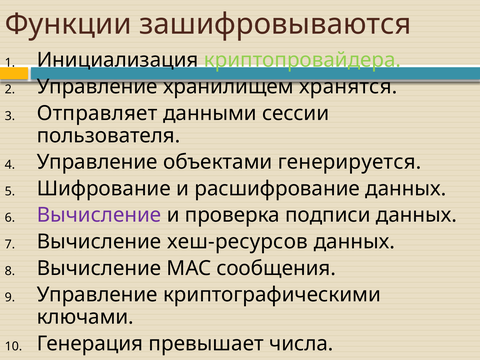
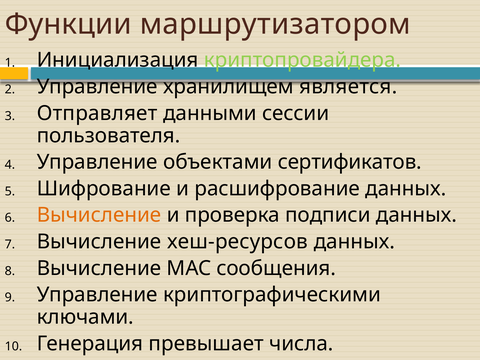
зашифровываются: зашифровываются -> маршрутизатором
хранятся: хранятся -> является
генерируется: генерируется -> сертификатов
Вычисление at (99, 215) colour: purple -> orange
